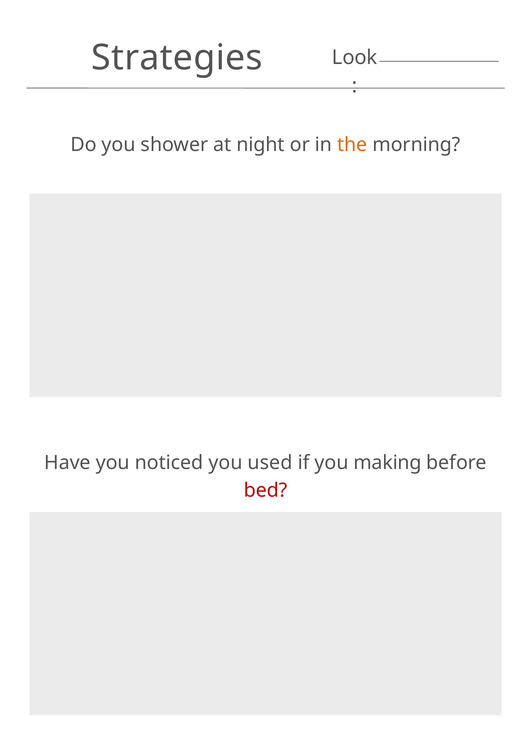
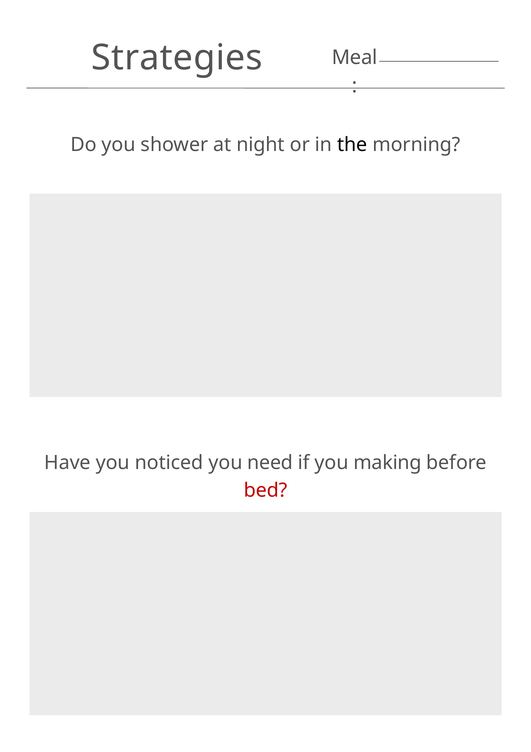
Look: Look -> Meal
the colour: orange -> black
used: used -> need
